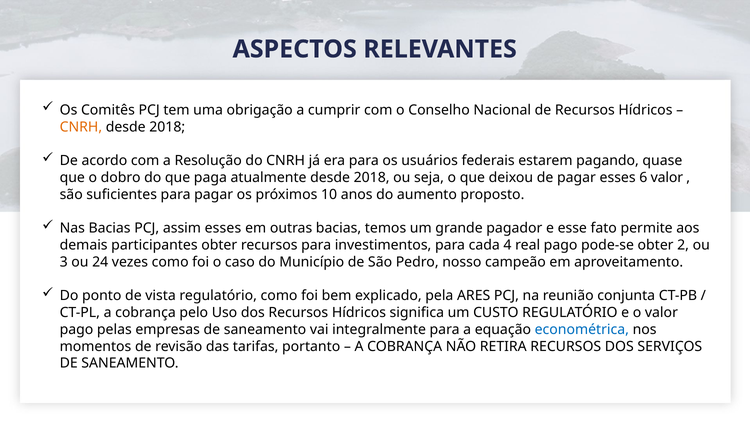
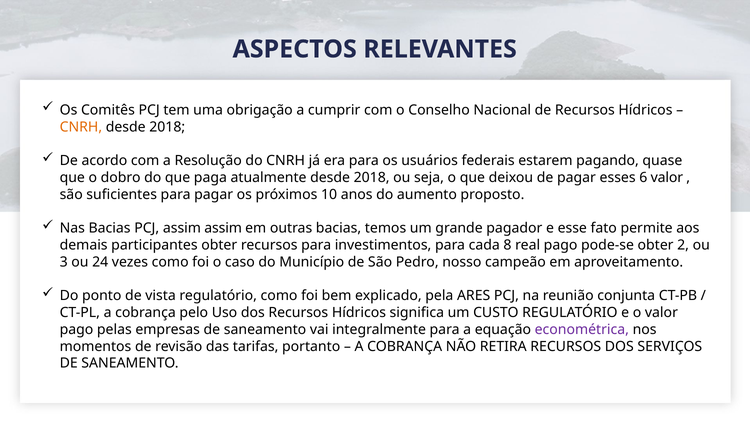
assim esses: esses -> assim
4: 4 -> 8
econométrica colour: blue -> purple
